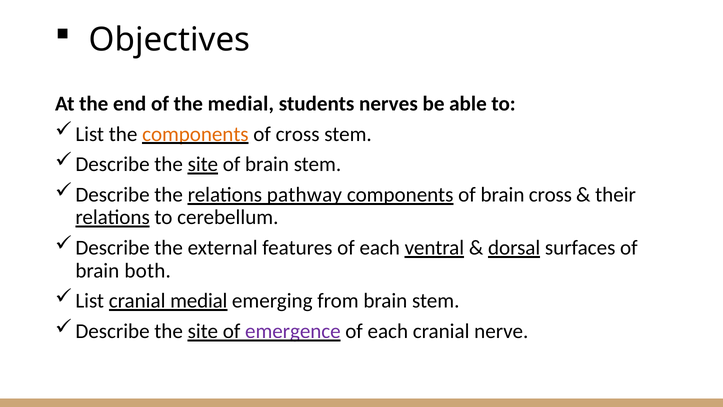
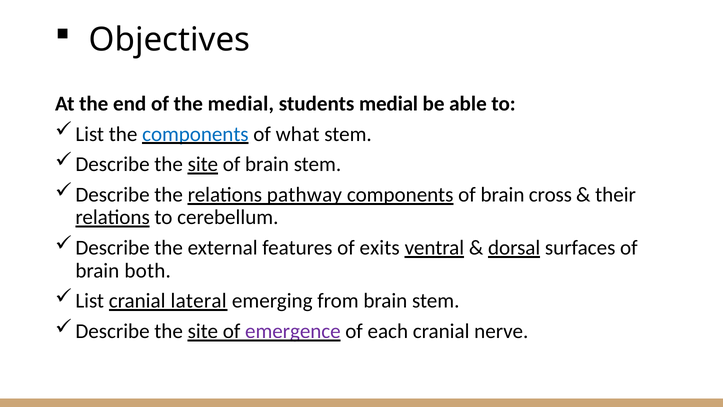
students nerves: nerves -> medial
components at (195, 134) colour: orange -> blue
of cross: cross -> what
features of each: each -> exits
cranial medial: medial -> lateral
